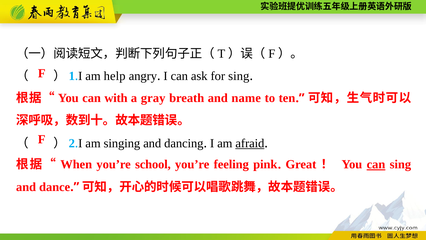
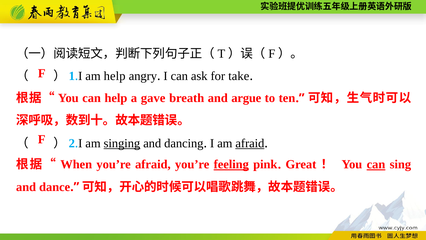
for sing: sing -> take
can with: with -> help
gray: gray -> gave
name: name -> argue
singing underline: none -> present
you’re school: school -> afraid
feeling underline: none -> present
